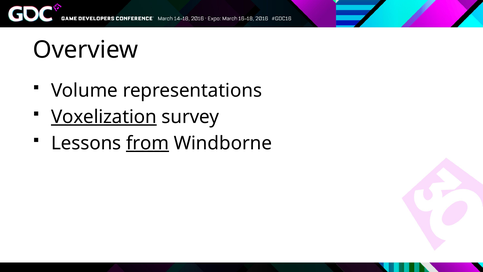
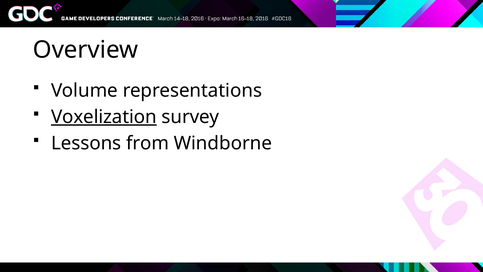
from underline: present -> none
